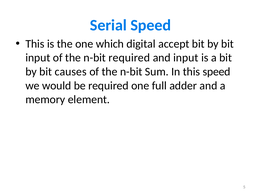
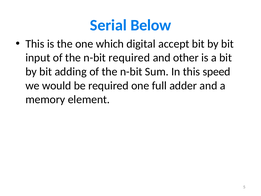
Serial Speed: Speed -> Below
and input: input -> other
causes: causes -> adding
